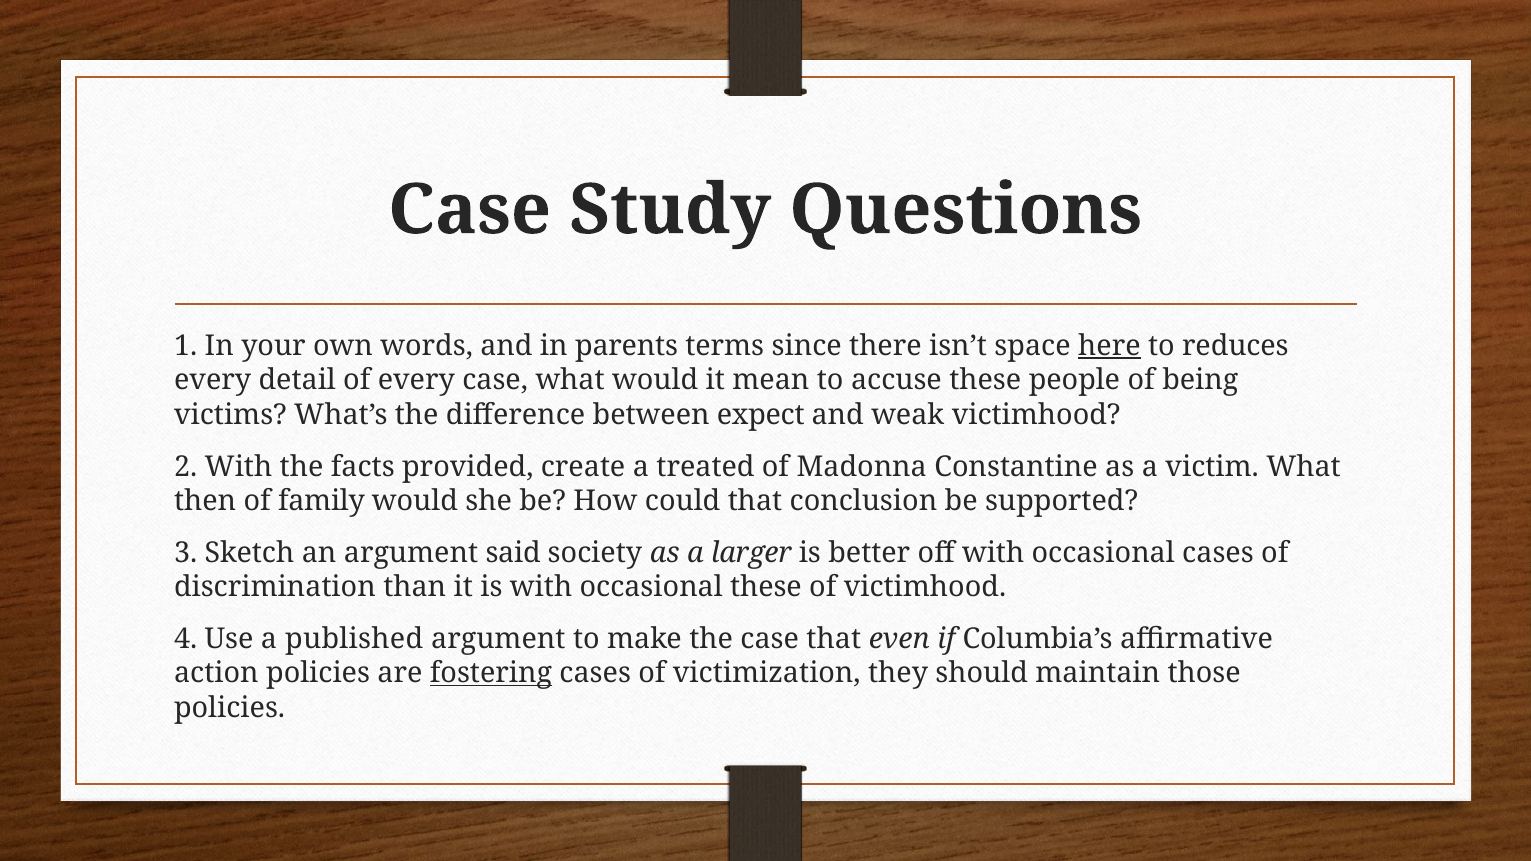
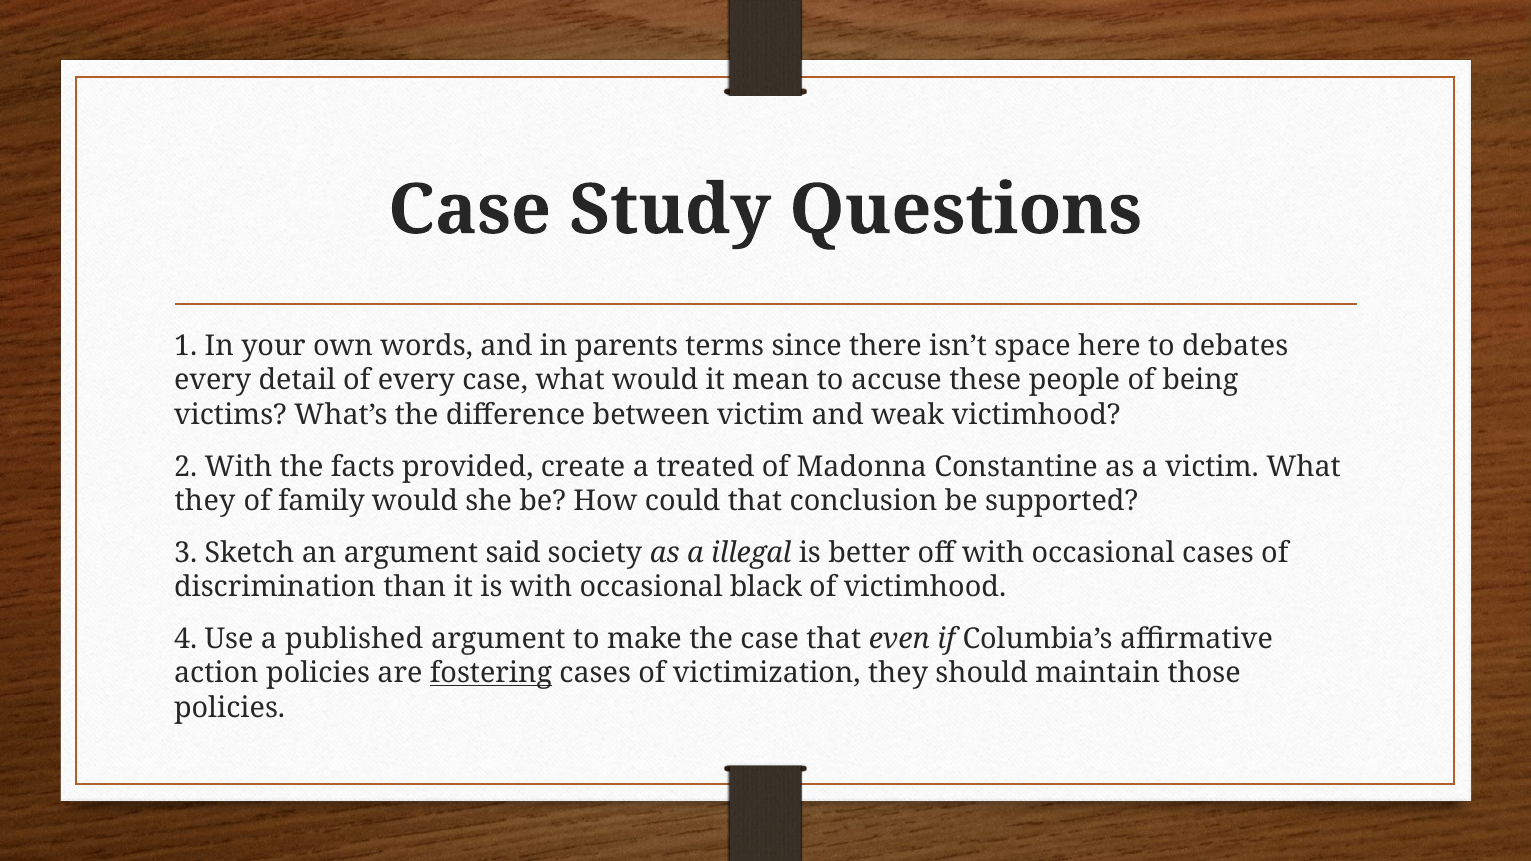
here underline: present -> none
reduces: reduces -> debates
between expect: expect -> victim
then at (205, 501): then -> they
larger: larger -> illegal
occasional these: these -> black
